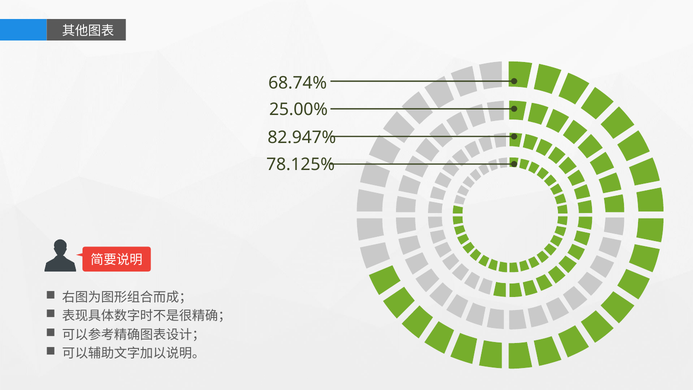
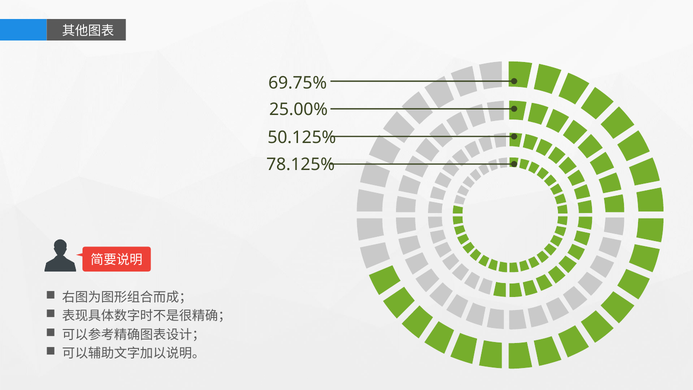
68.74%: 68.74% -> 69.75%
82.947%: 82.947% -> 50.125%
